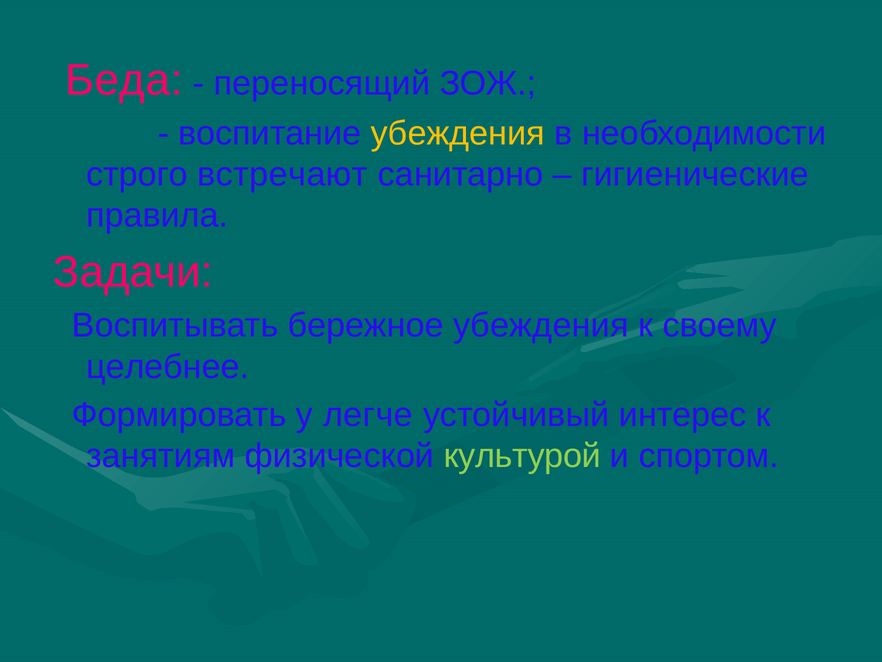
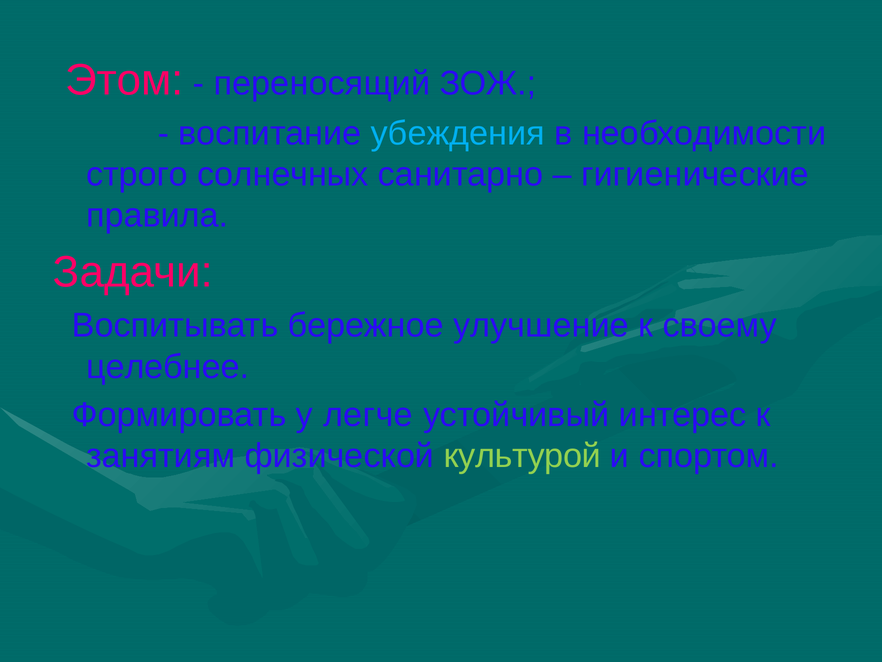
Беда: Беда -> Этом
убеждения at (458, 133) colour: yellow -> light blue
встречают: встречают -> солнечных
бережное убеждения: убеждения -> улучшение
